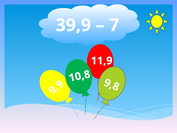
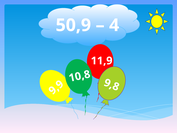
39,9: 39,9 -> 50,9
7: 7 -> 4
